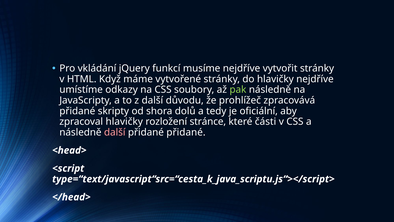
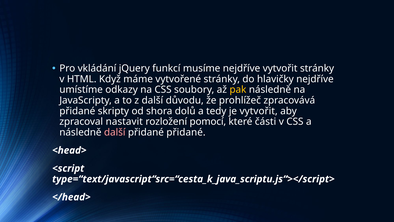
pak colour: light green -> yellow
je oficiální: oficiální -> vytvořit
zpracoval hlavičky: hlavičky -> nastavit
stránce: stránce -> pomocí
